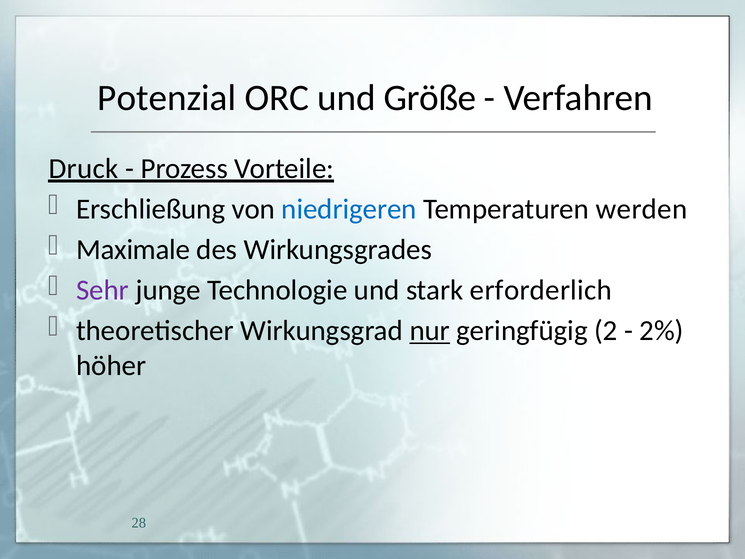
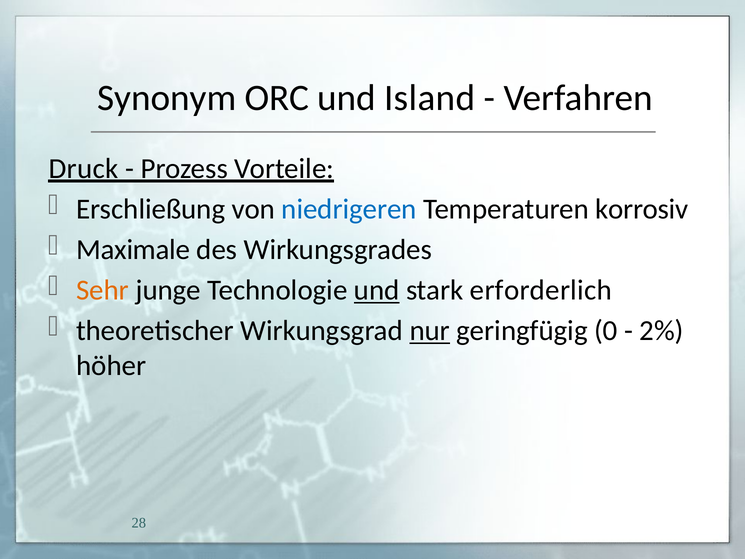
Potenzial: Potenzial -> Synonym
Größe: Größe -> Island
werden: werden -> korrosiv
Sehr colour: purple -> orange
und at (377, 290) underline: none -> present
2: 2 -> 0
